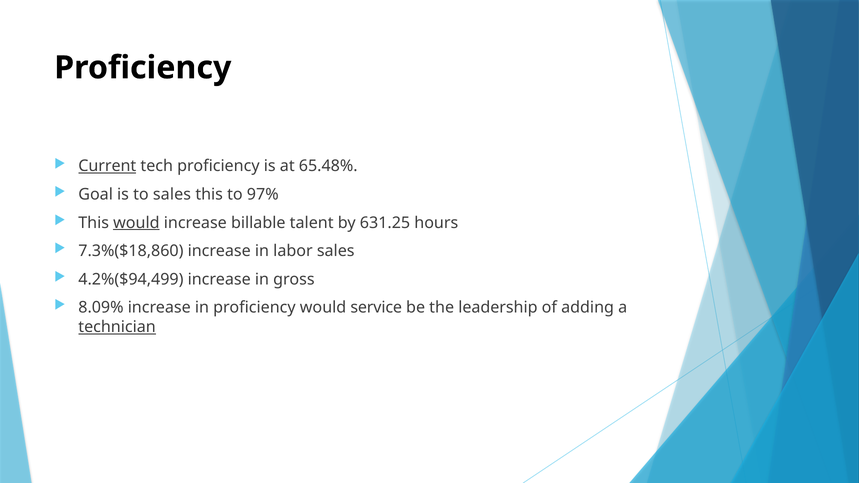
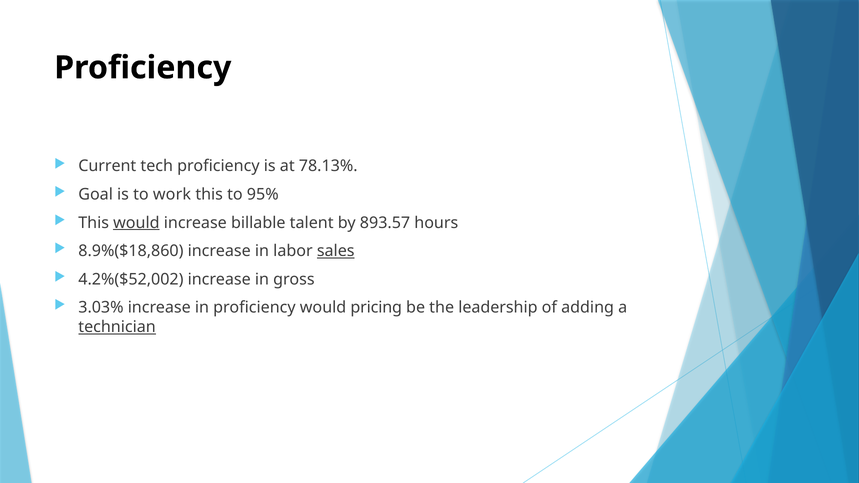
Current underline: present -> none
65.48%: 65.48% -> 78.13%
to sales: sales -> work
97%: 97% -> 95%
631.25: 631.25 -> 893.57
7.3%($18,860: 7.3%($18,860 -> 8.9%($18,860
sales at (336, 251) underline: none -> present
4.2%($94,499: 4.2%($94,499 -> 4.2%($52,002
8.09%: 8.09% -> 3.03%
service: service -> pricing
